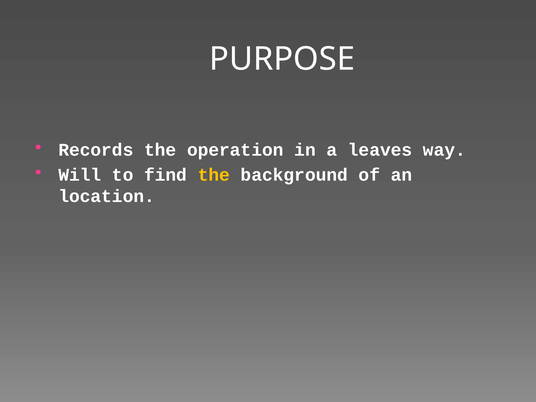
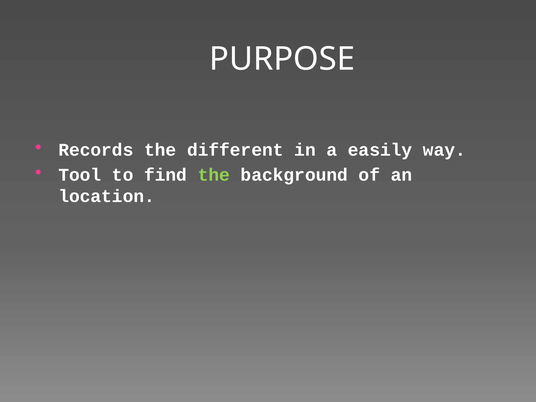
operation: operation -> different
leaves: leaves -> easily
Will: Will -> Tool
the at (214, 175) colour: yellow -> light green
